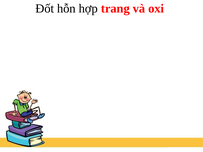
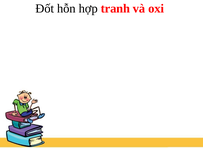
trang: trang -> tranh
